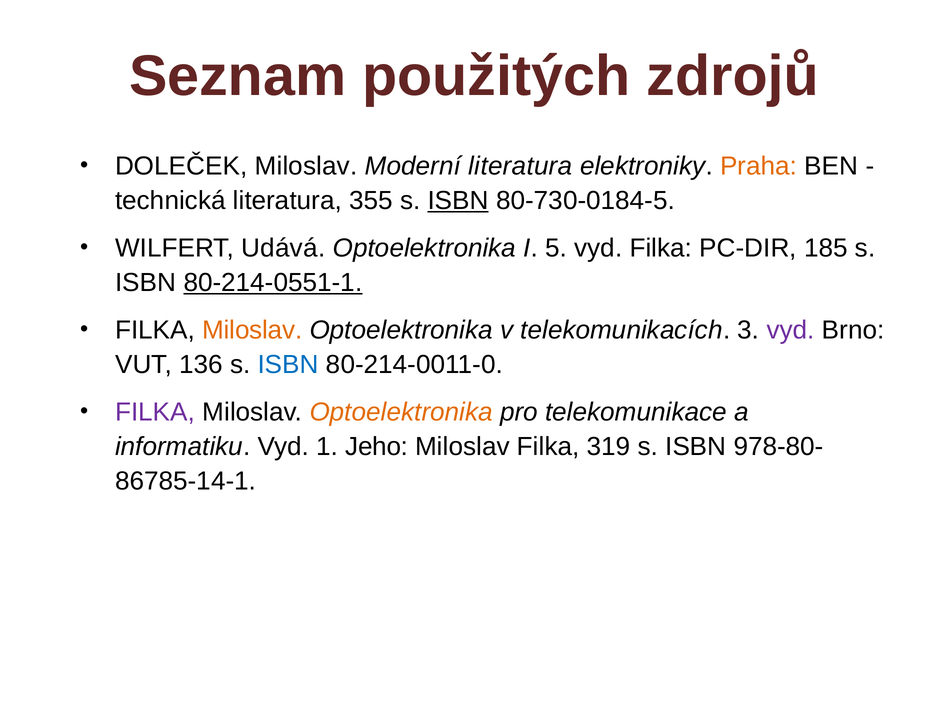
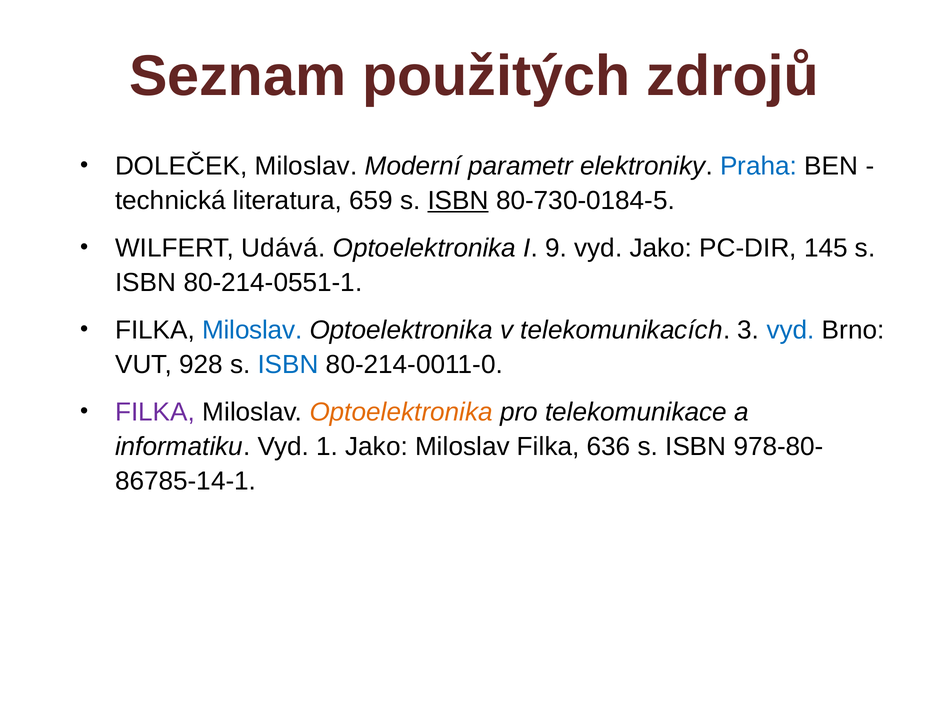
Moderní literatura: literatura -> parametr
Praha colour: orange -> blue
355: 355 -> 659
5: 5 -> 9
vyd Filka: Filka -> Jako
185: 185 -> 145
80-214-0551-1 underline: present -> none
Miloslav at (252, 330) colour: orange -> blue
vyd at (791, 330) colour: purple -> blue
136: 136 -> 928
1 Jeho: Jeho -> Jako
319: 319 -> 636
